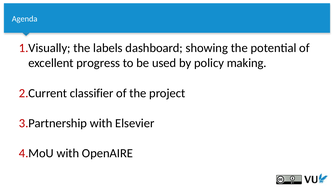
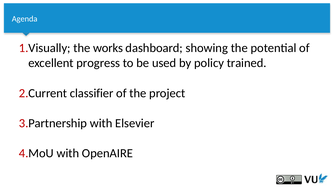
labels: labels -> works
making: making -> trained
